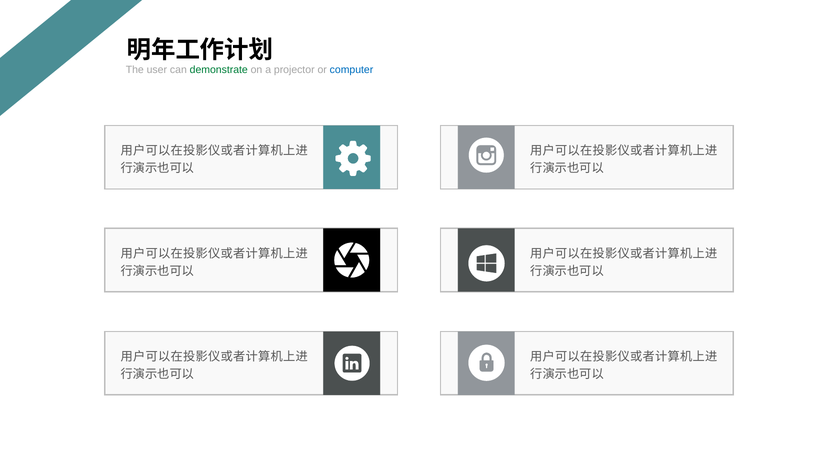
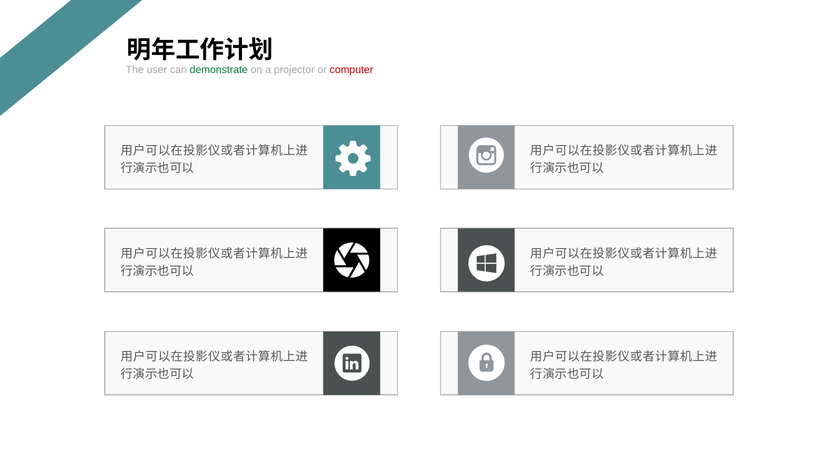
computer colour: blue -> red
